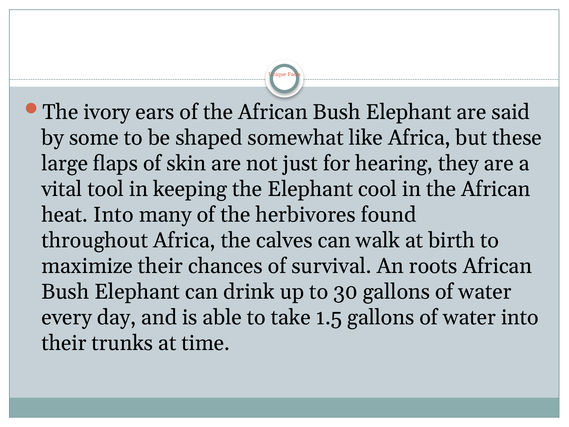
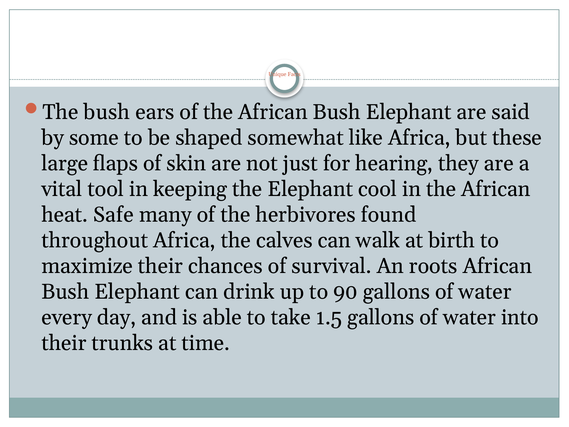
The ivory: ivory -> bush
heat Into: Into -> Safe
30: 30 -> 90
